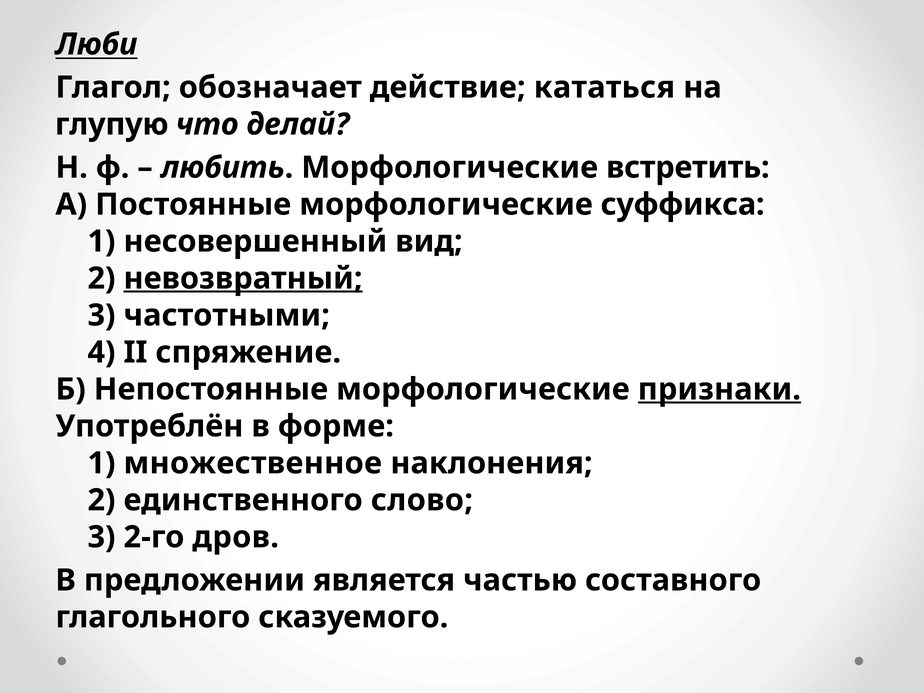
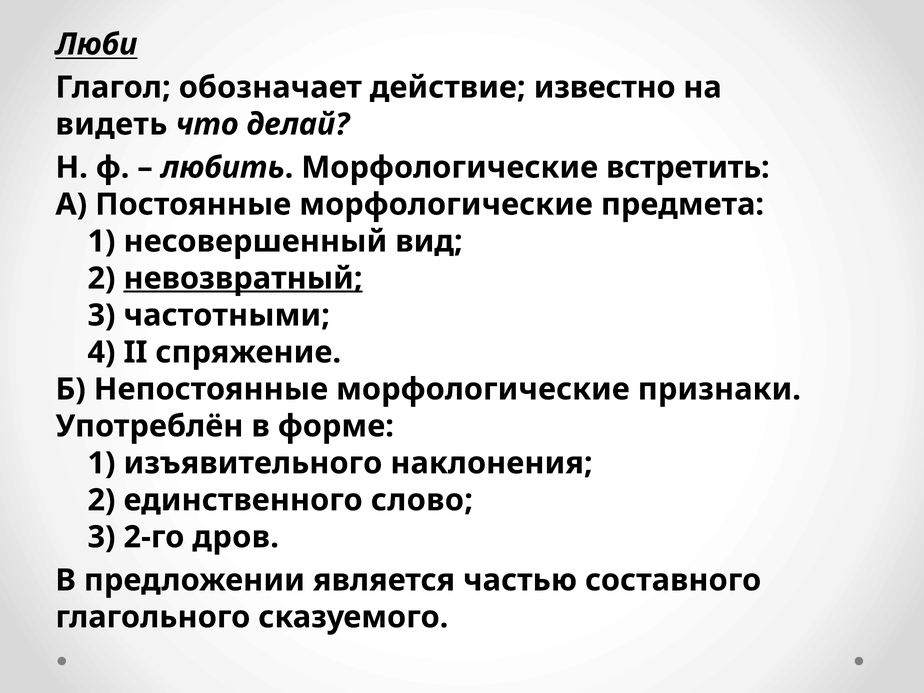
кататься: кататься -> известно
глупую: глупую -> видеть
суффикса: суффикса -> предмета
признаки underline: present -> none
множественное: множественное -> изъявительного
